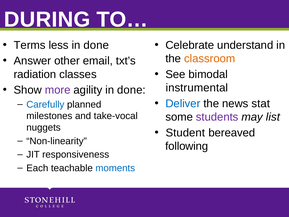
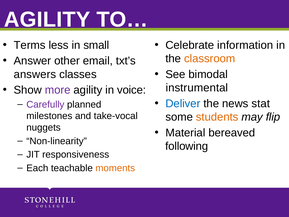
DURING at (47, 20): DURING -> AGILITY
less in done: done -> small
understand: understand -> information
radiation: radiation -> answers
agility in done: done -> voice
Carefully colour: blue -> purple
students colour: purple -> orange
list: list -> flip
Student: Student -> Material
moments colour: blue -> orange
